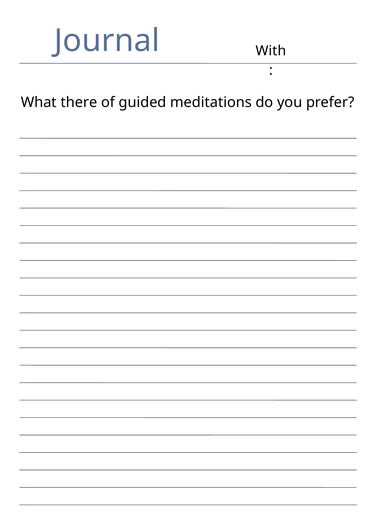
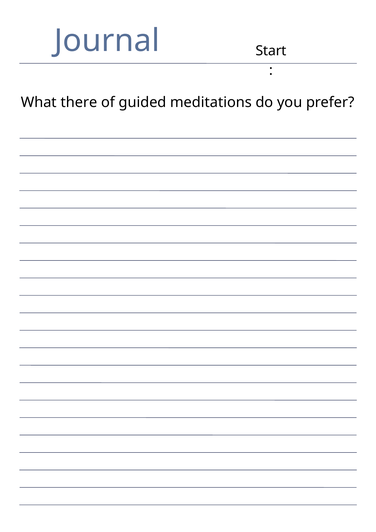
With: With -> Start
